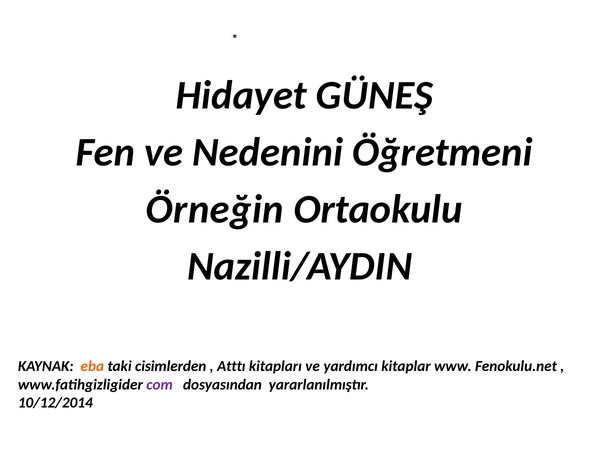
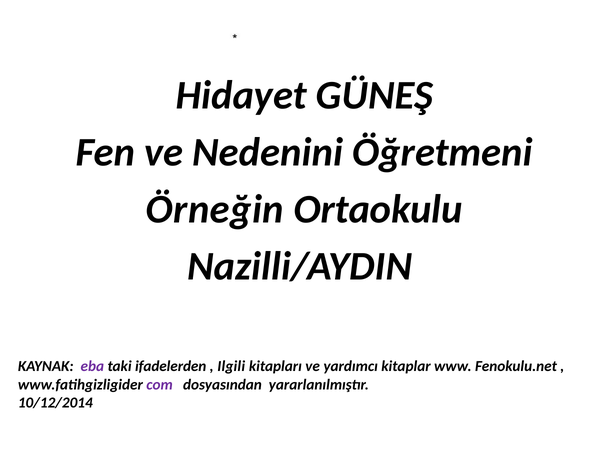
eba colour: orange -> purple
cisimlerden: cisimlerden -> ifadelerden
Atttı: Atttı -> Ilgili
